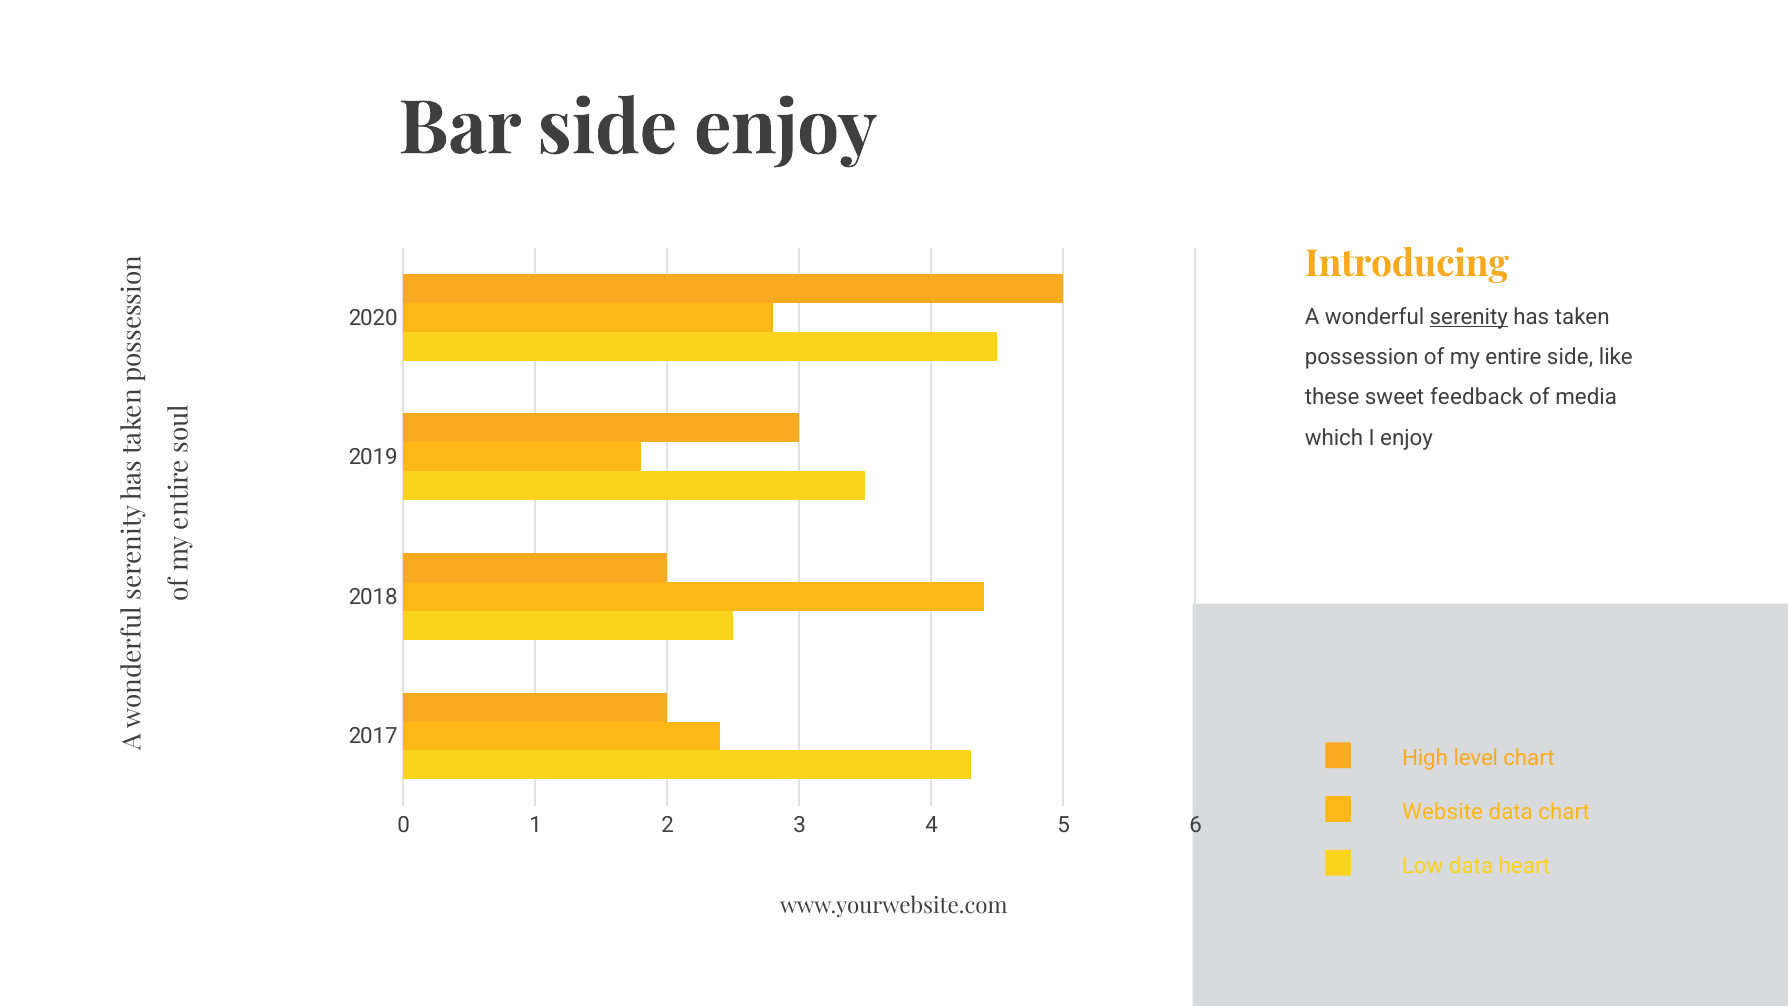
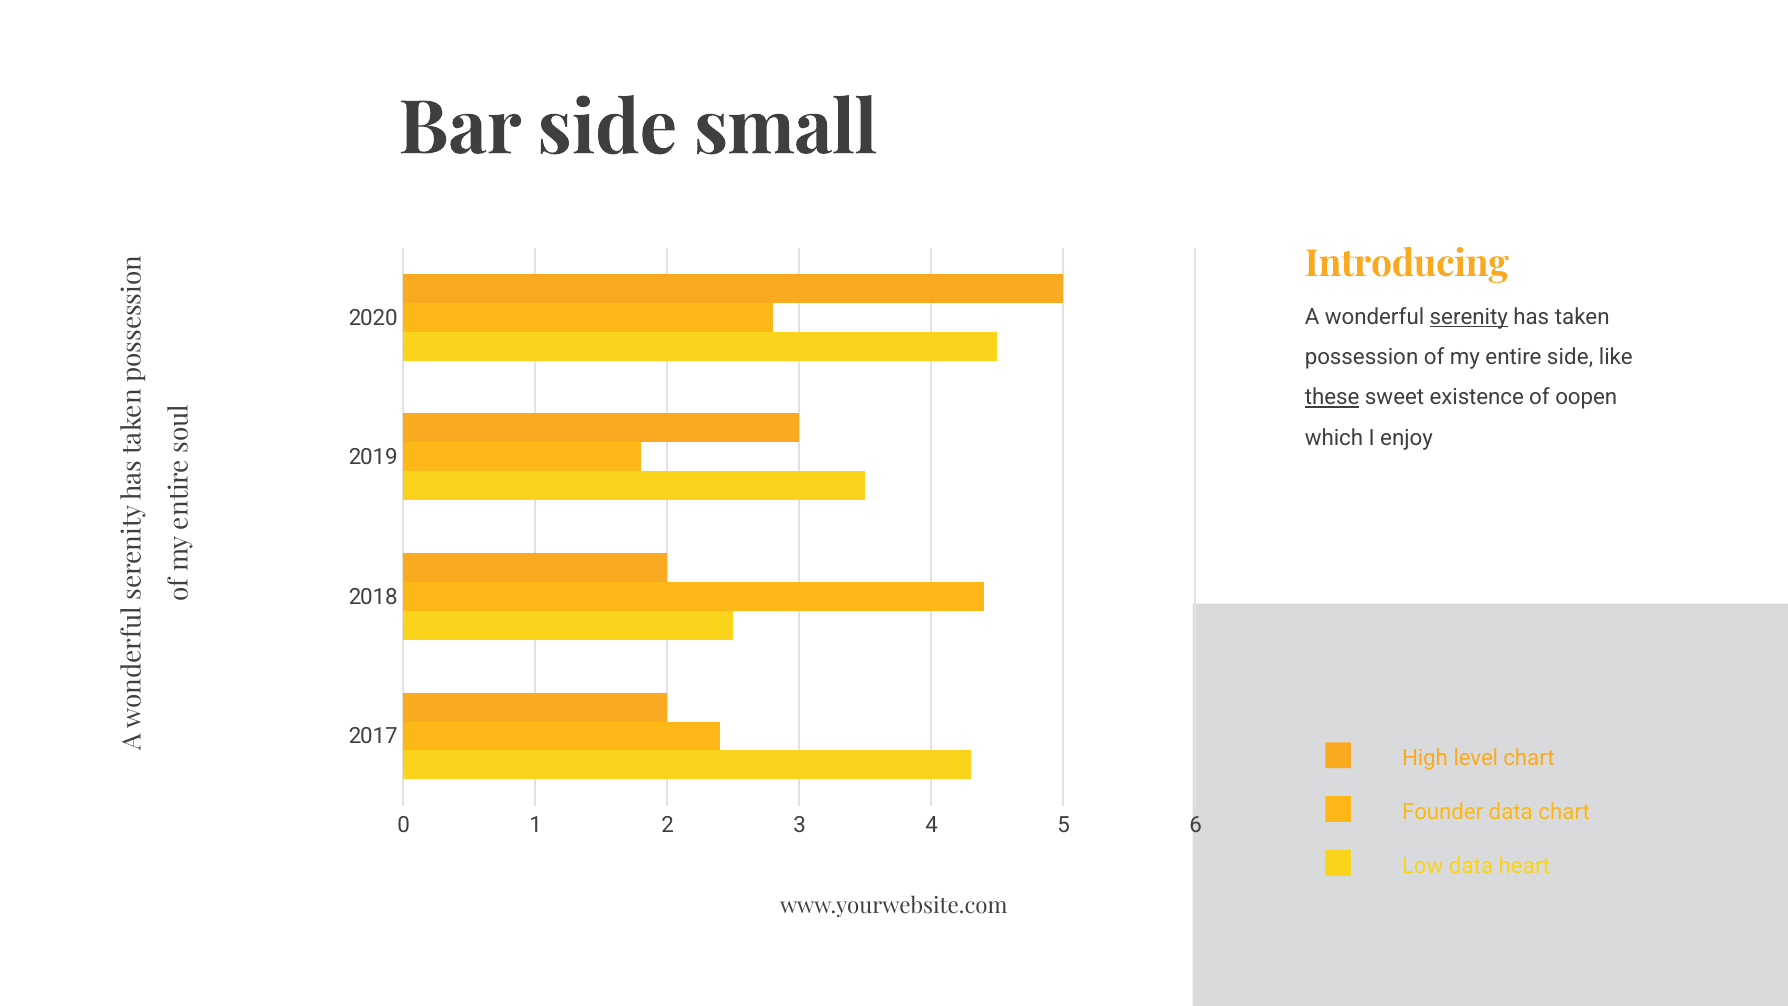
side enjoy: enjoy -> small
these underline: none -> present
feedback: feedback -> existence
media: media -> oopen
Website: Website -> Founder
